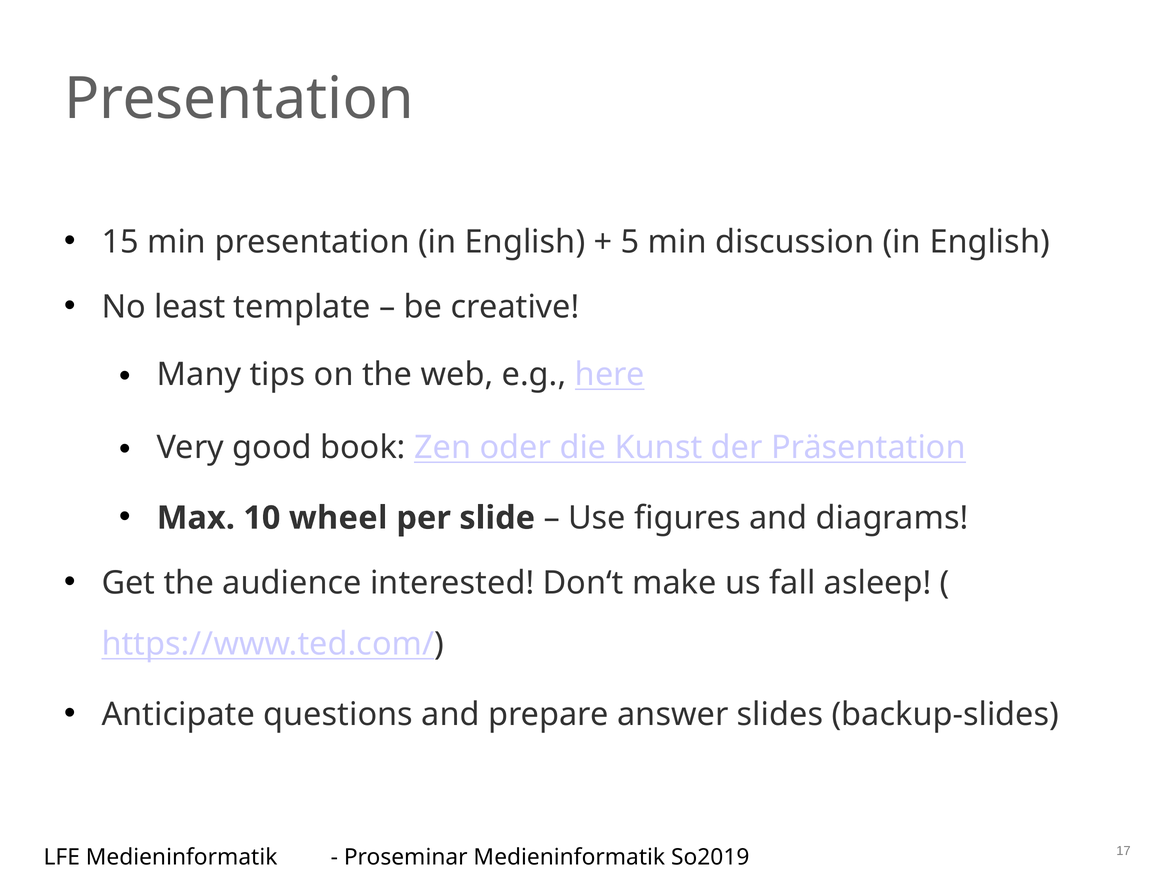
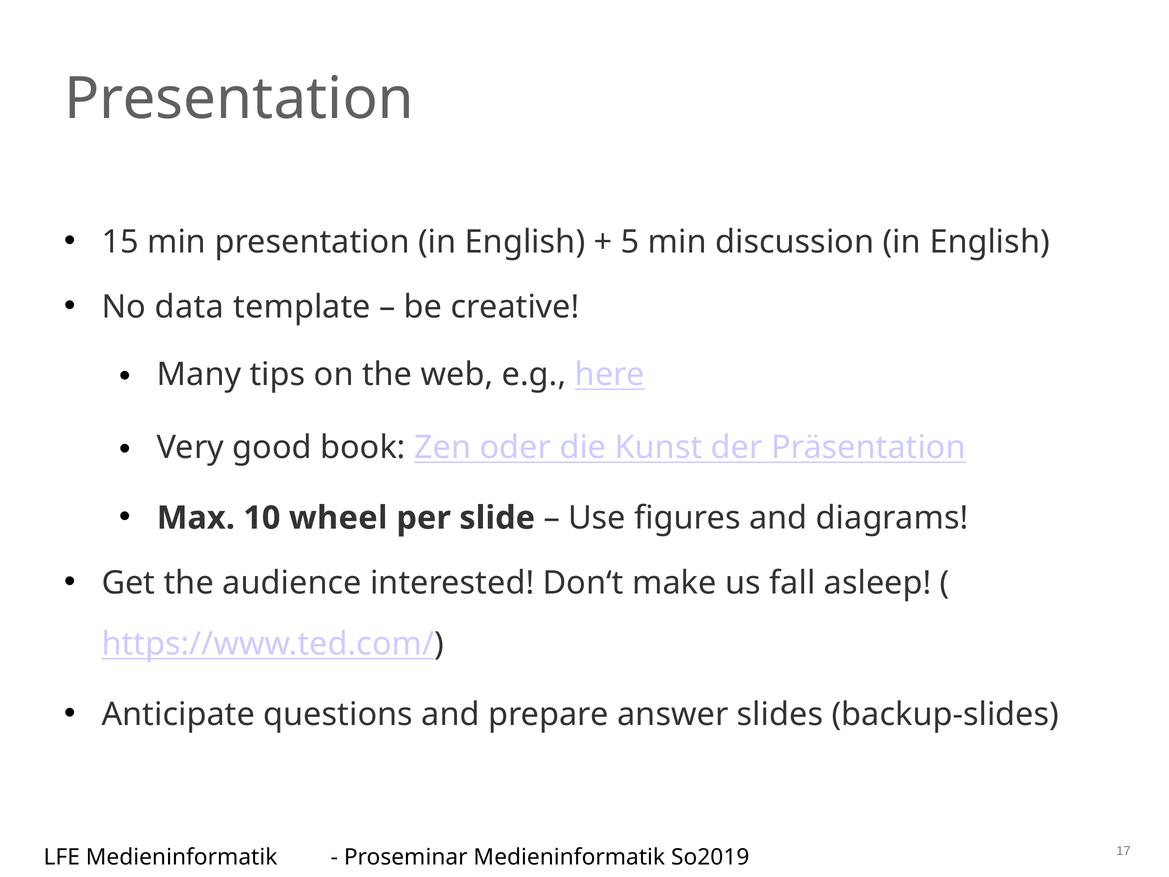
least: least -> data
